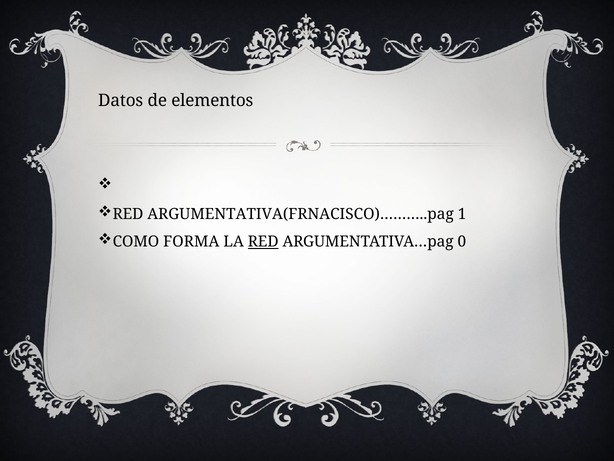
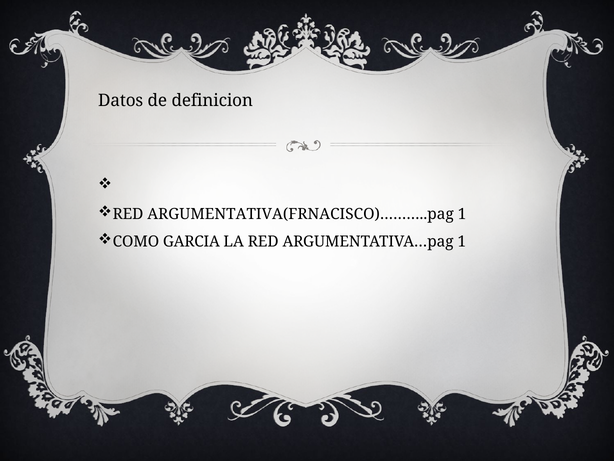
elementos: elementos -> definicion
FORMA: FORMA -> GARCIA
RED at (263, 241) underline: present -> none
ARGUMENTATIVA…pag 0: 0 -> 1
